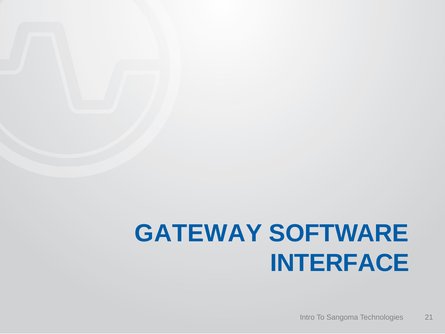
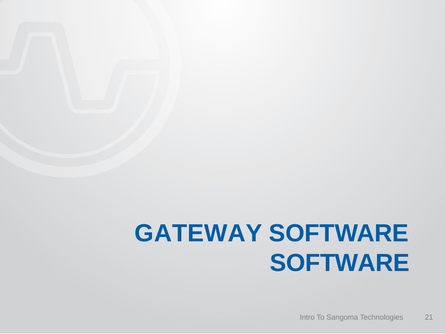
INTERFACE at (340, 263): INTERFACE -> SOFTWARE
